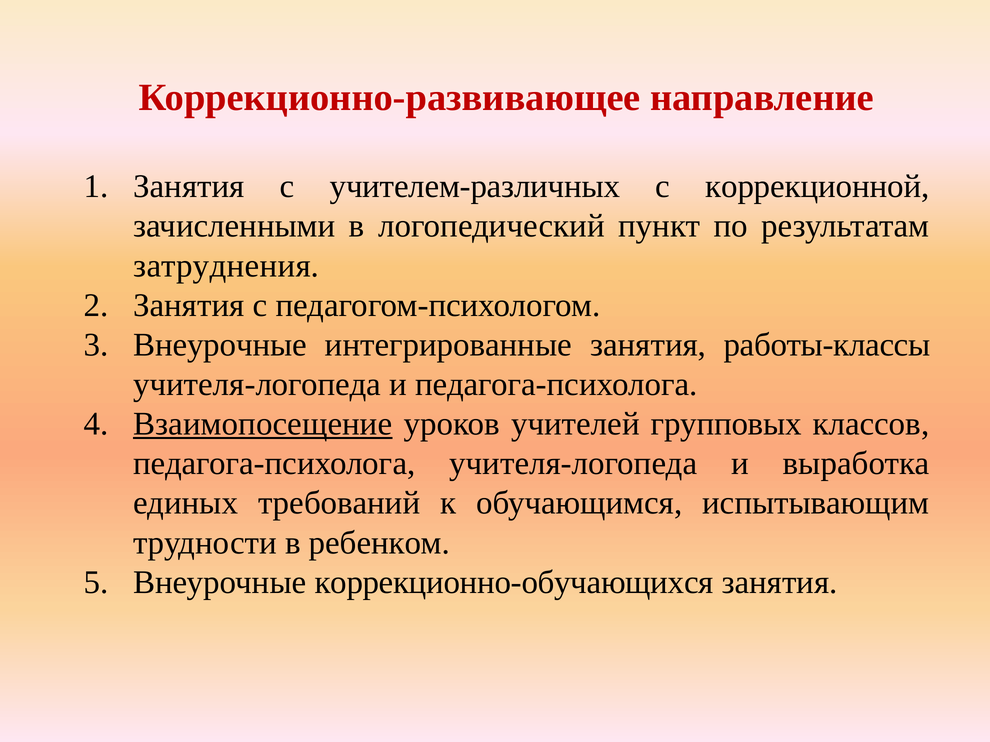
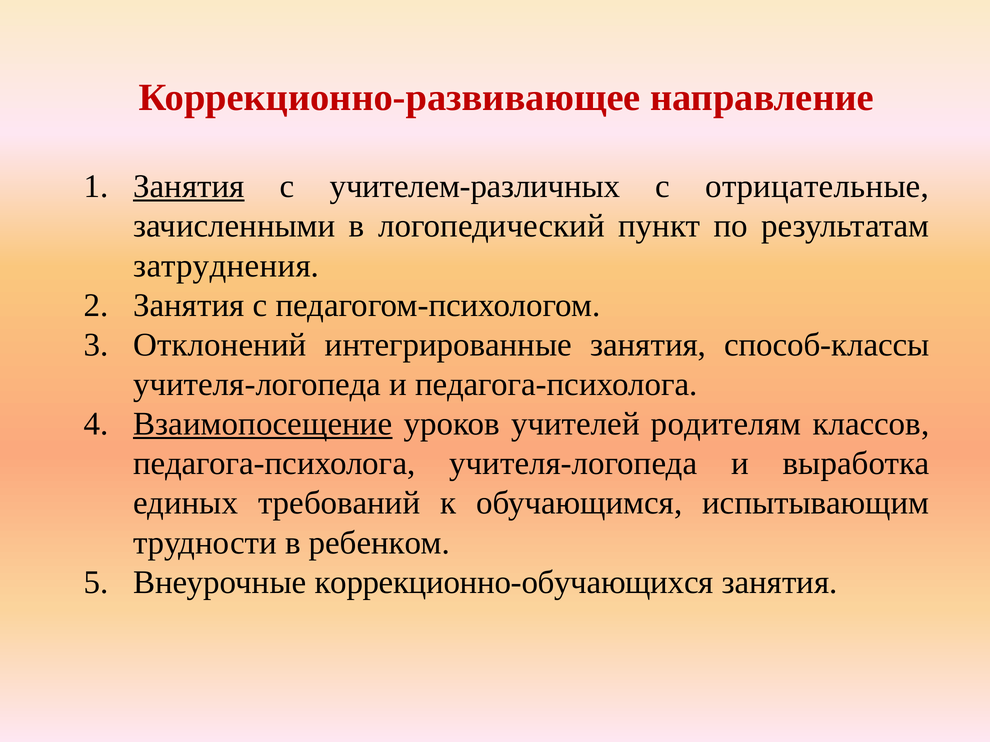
Занятия at (189, 187) underline: none -> present
коррекционной: коррекционной -> отрицательные
Внеурочные at (220, 345): Внеурочные -> Отклонений
работы-классы: работы-классы -> способ-классы
групповых: групповых -> родителям
